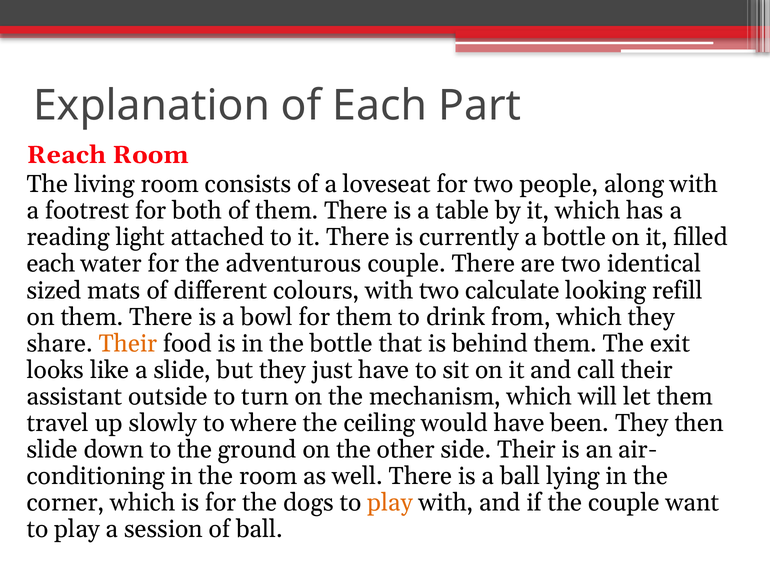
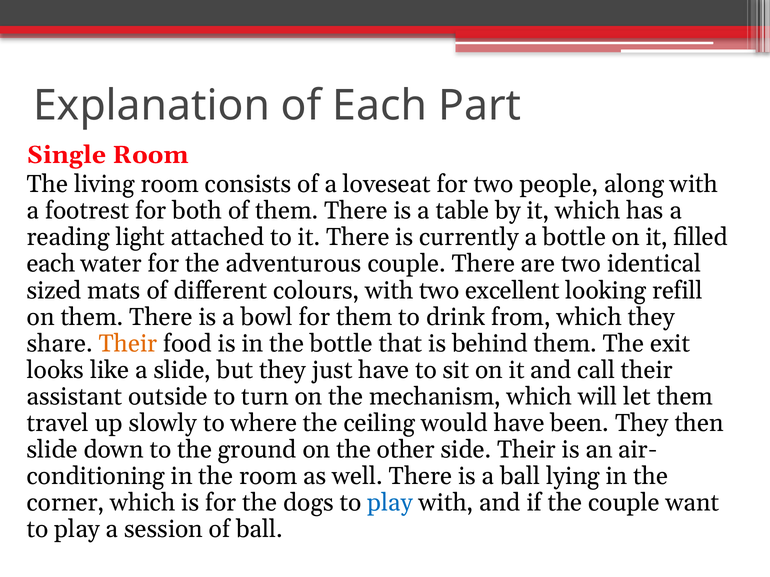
Reach: Reach -> Single
calculate: calculate -> excellent
play at (390, 503) colour: orange -> blue
